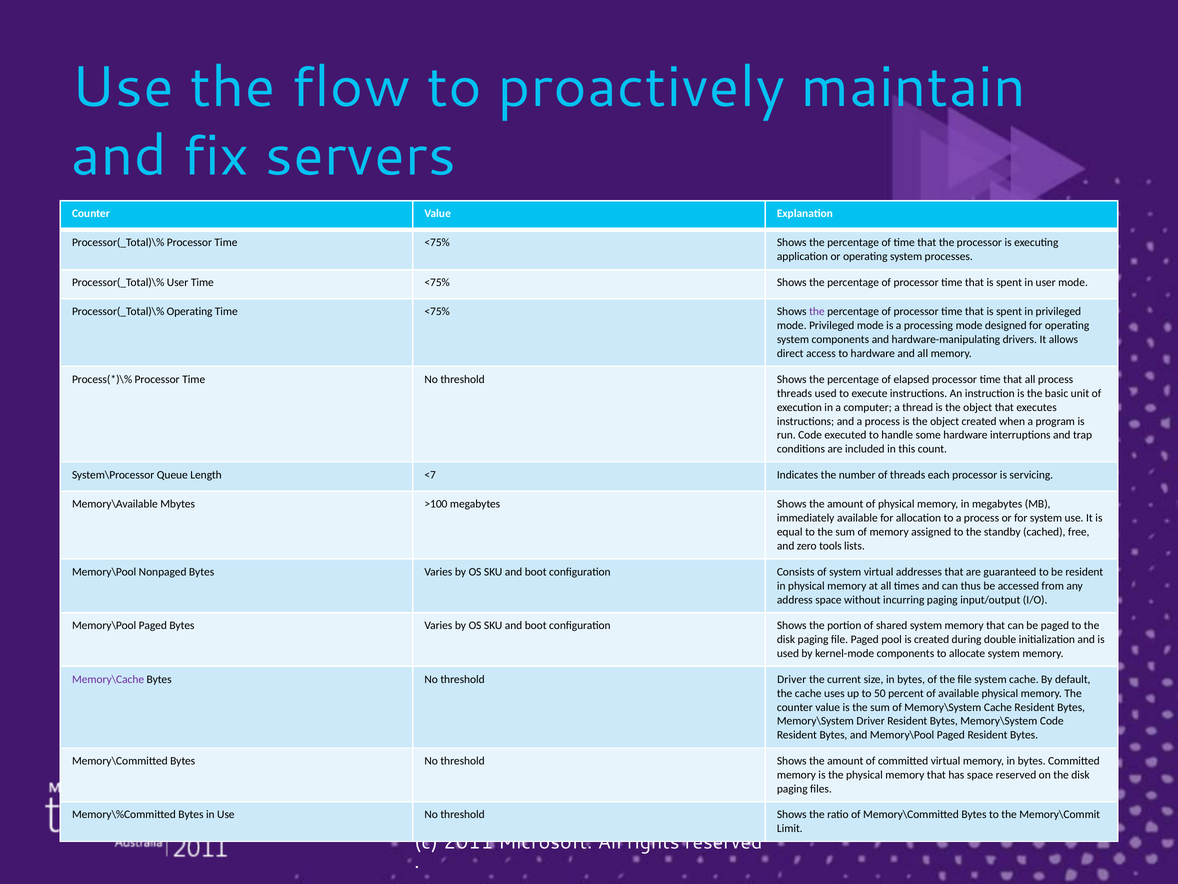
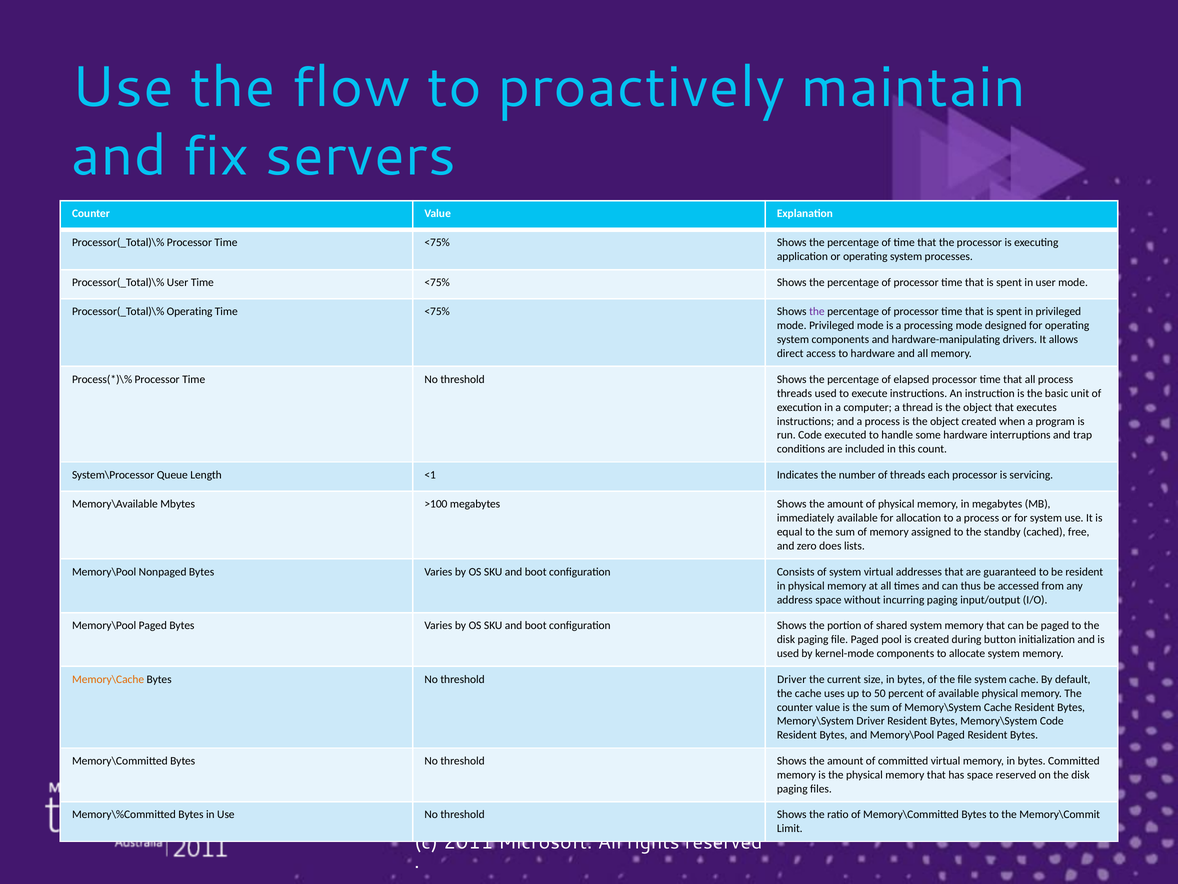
<7: <7 -> <1
tools: tools -> does
double: double -> button
Memory\Cache colour: purple -> orange
